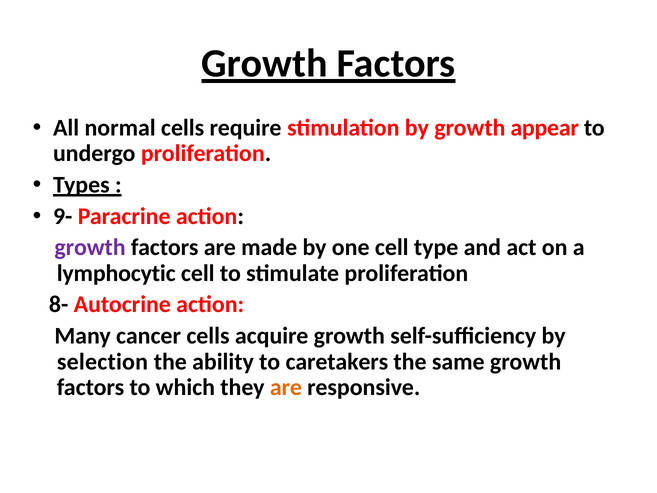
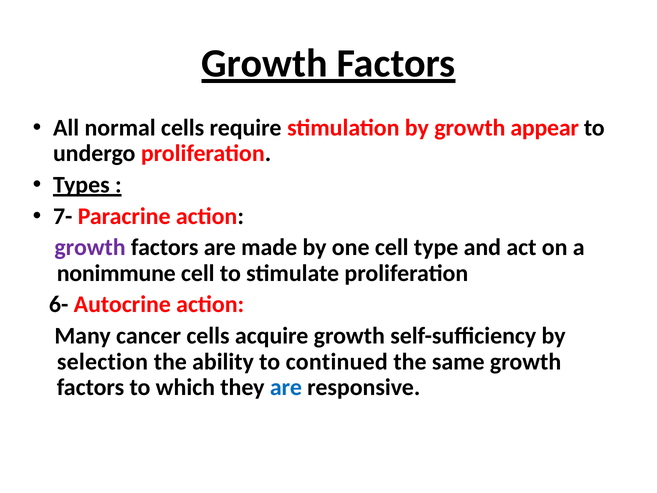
9-: 9- -> 7-
lymphocytic: lymphocytic -> nonimmune
8-: 8- -> 6-
caretakers: caretakers -> continued
are at (286, 387) colour: orange -> blue
